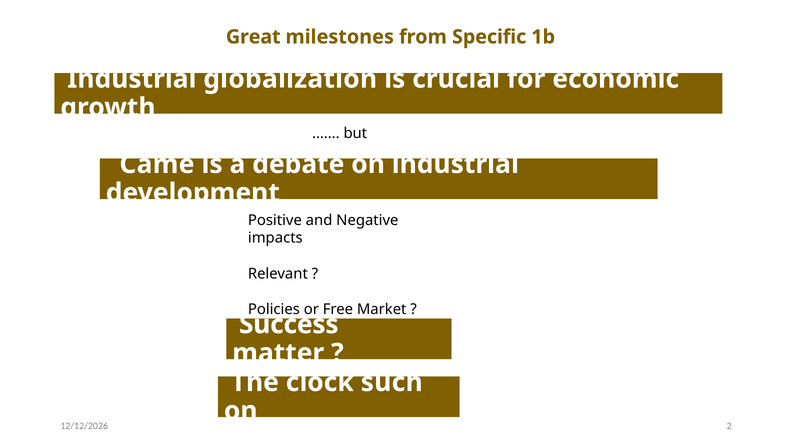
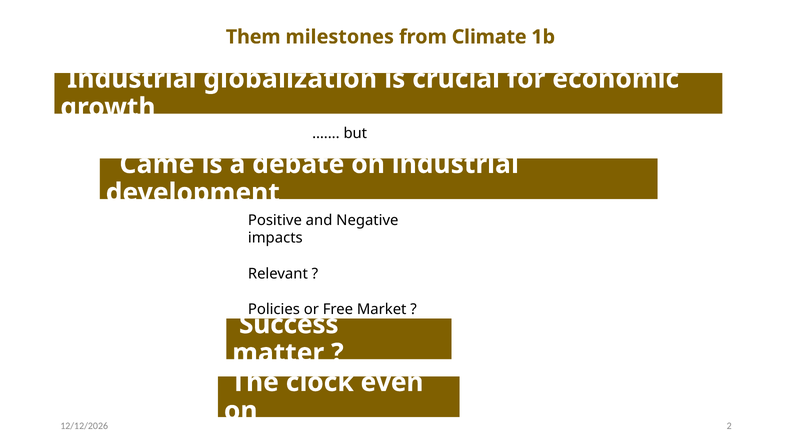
Great: Great -> Them
Specific: Specific -> Climate
such: such -> even
